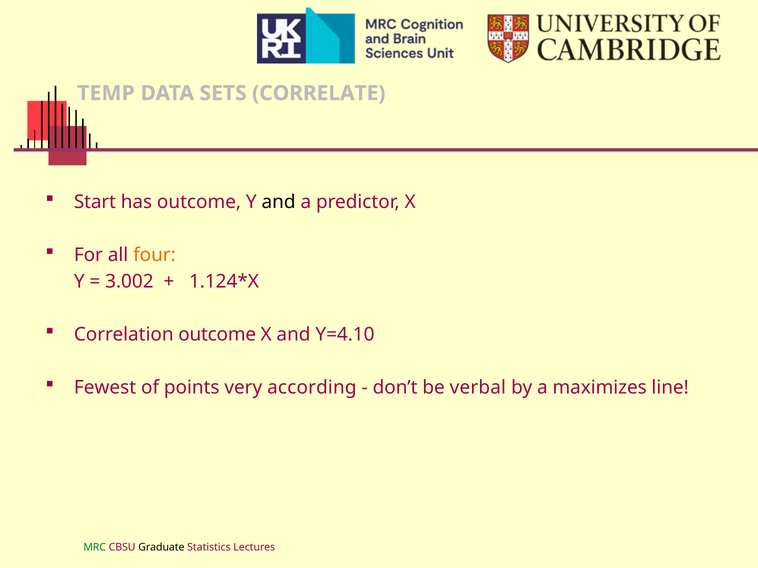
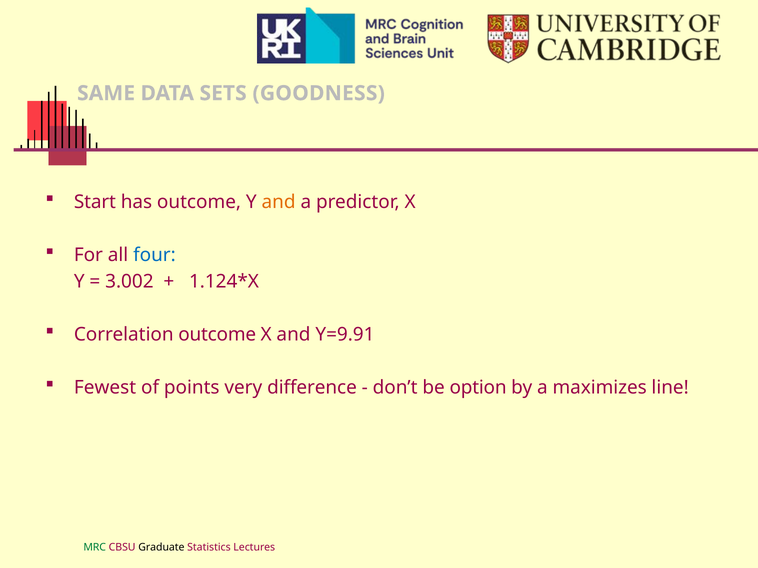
TEMP: TEMP -> SAME
CORRELATE: CORRELATE -> GOODNESS
and at (279, 202) colour: black -> orange
four colour: orange -> blue
Y=4.10: Y=4.10 -> Y=9.91
according: according -> difference
verbal: verbal -> option
